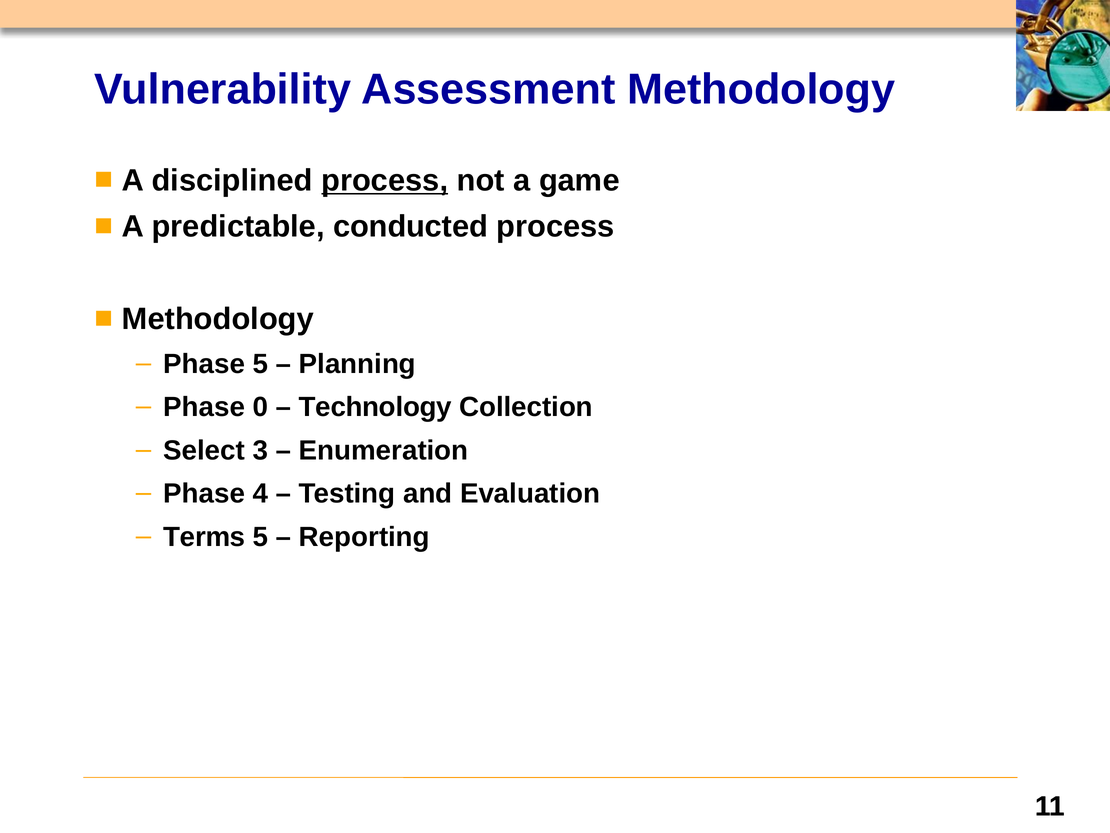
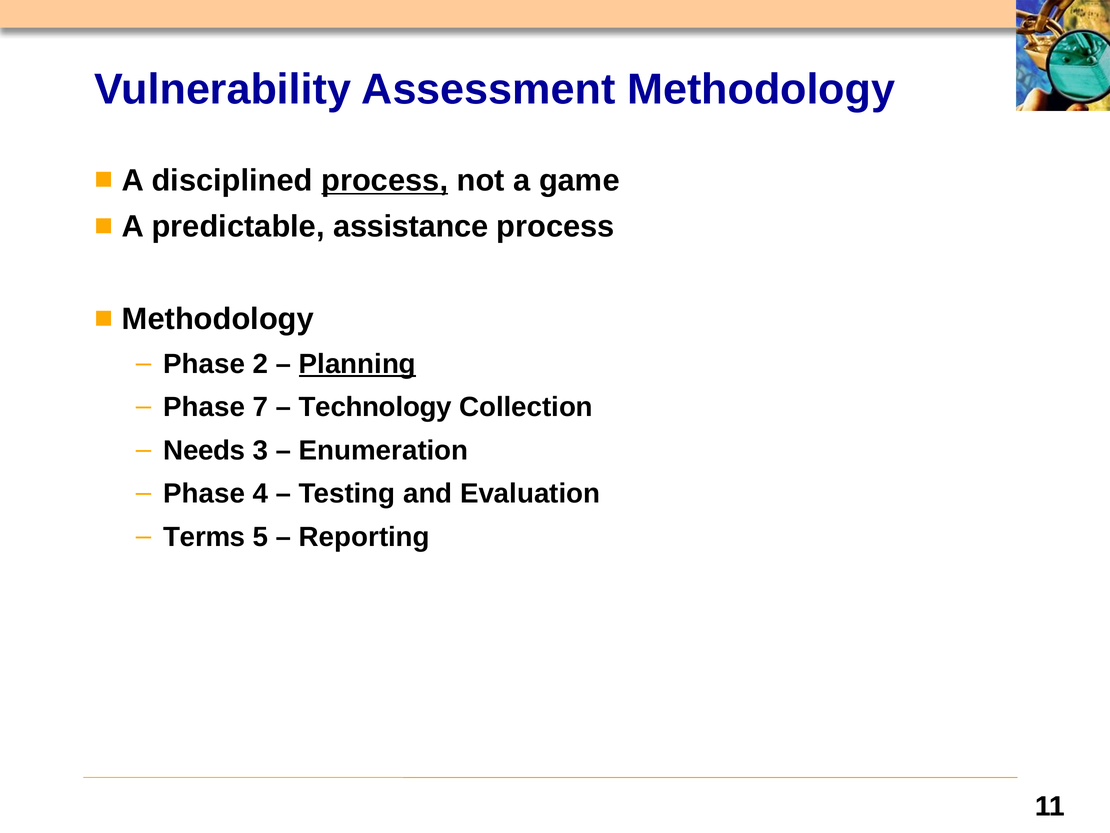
conducted: conducted -> assistance
Phase 5: 5 -> 2
Planning underline: none -> present
0: 0 -> 7
Select: Select -> Needs
